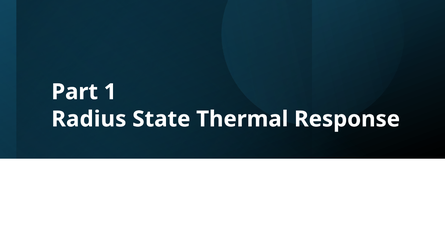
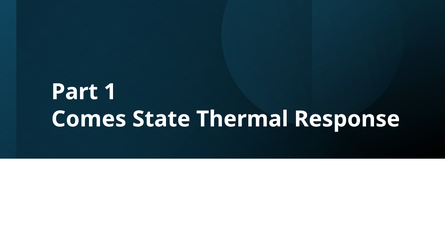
Radius: Radius -> Comes
